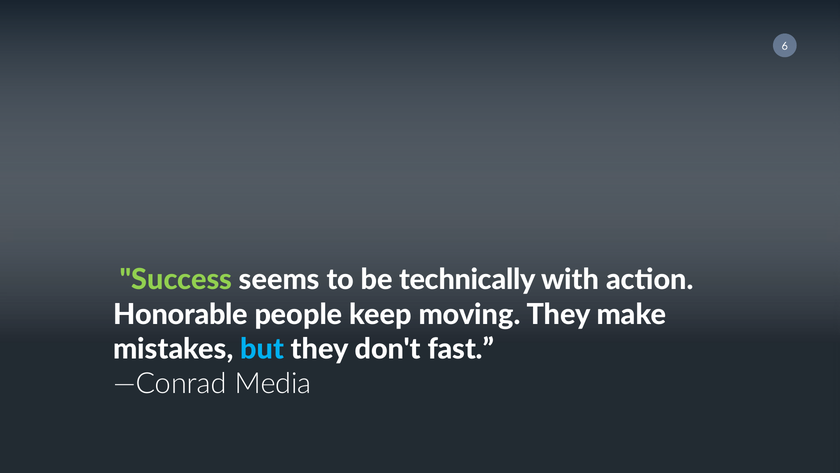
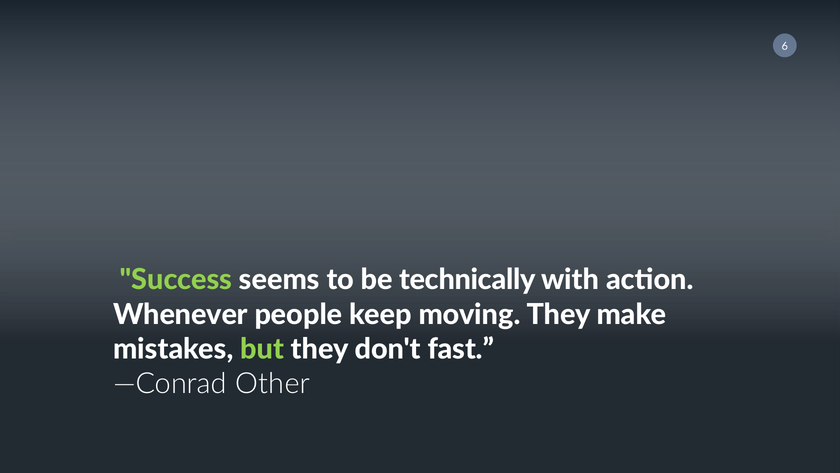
Honorable: Honorable -> Whenever
but colour: light blue -> light green
Media: Media -> Other
